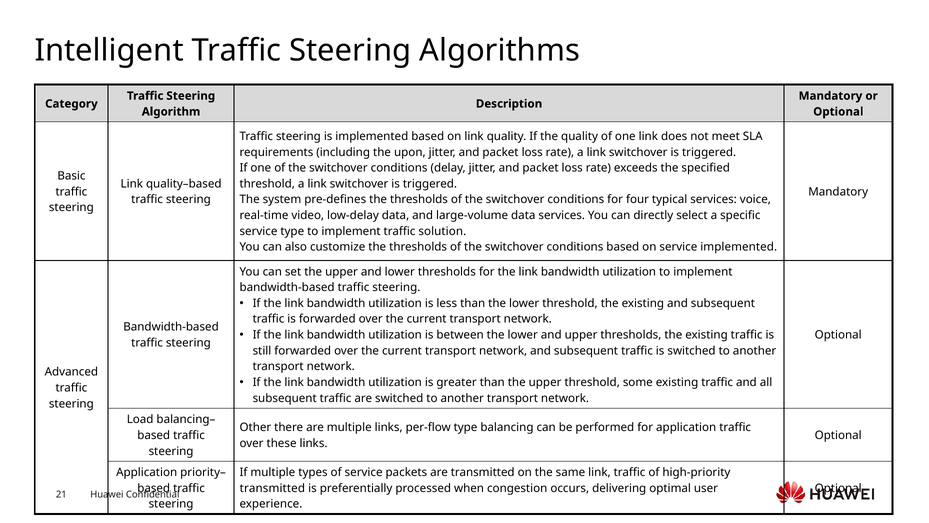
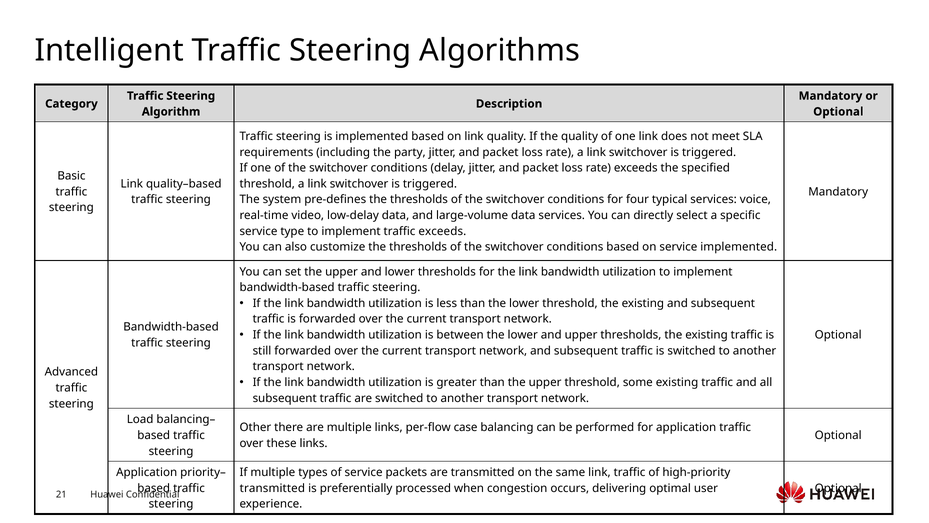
upon: upon -> party
traffic solution: solution -> exceeds
per-flow type: type -> case
